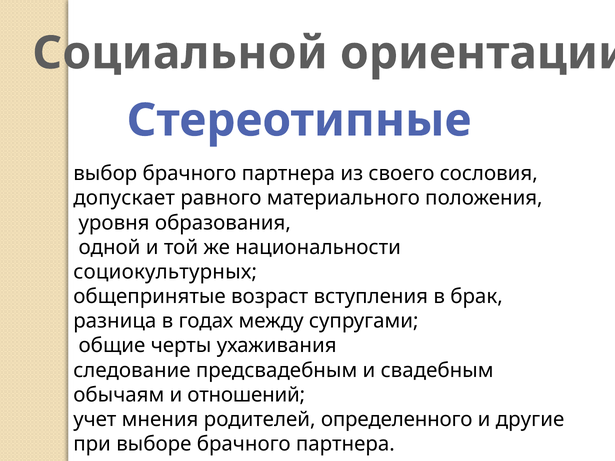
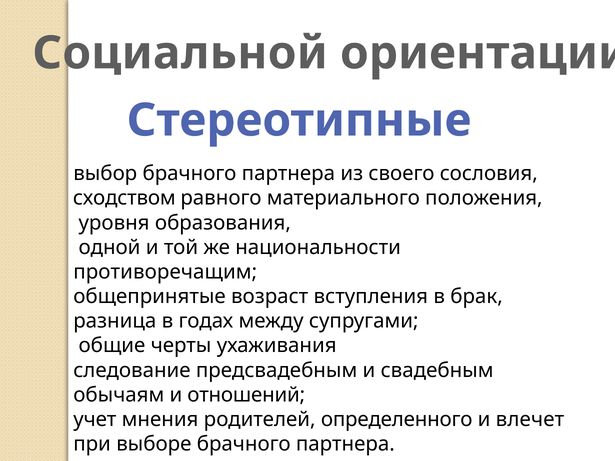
допускает: допускает -> сходством
социокультурных: социокультурных -> противоречащим
другие: другие -> влечет
